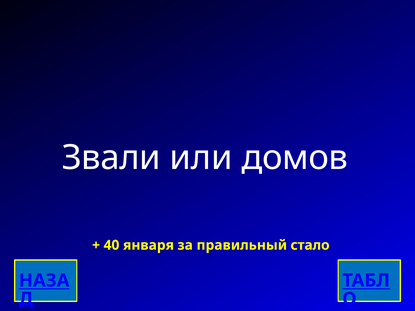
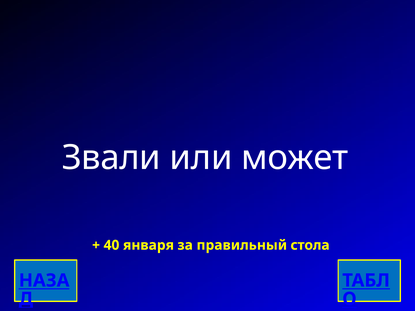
домов: домов -> может
стало: стало -> стола
